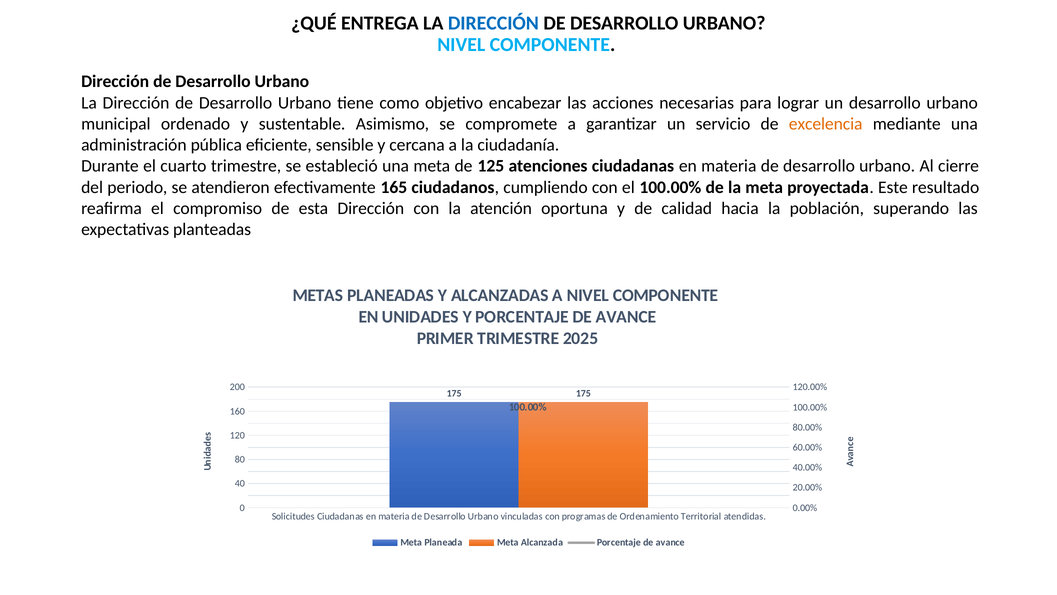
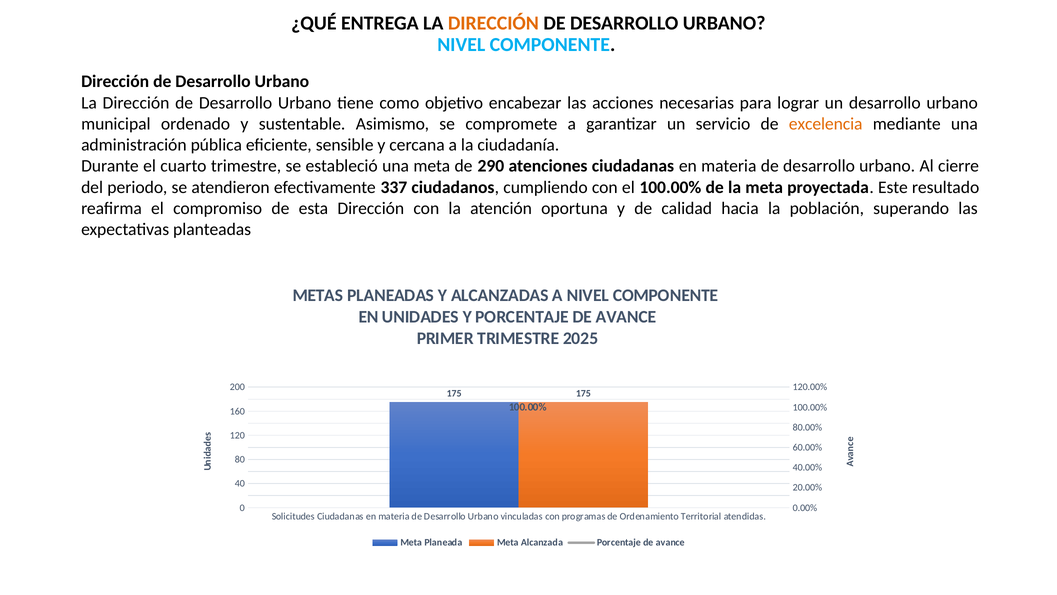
DIRECCIÓN at (493, 23) colour: blue -> orange
125: 125 -> 290
165: 165 -> 337
